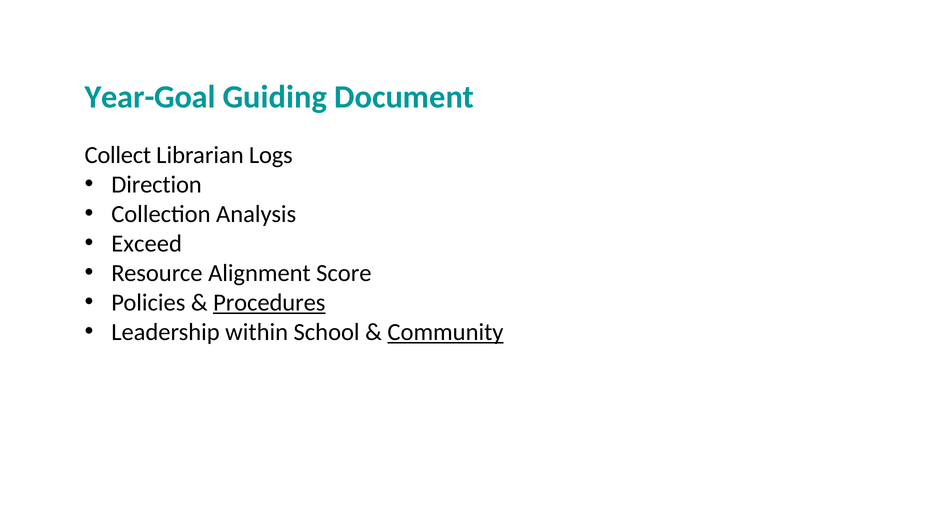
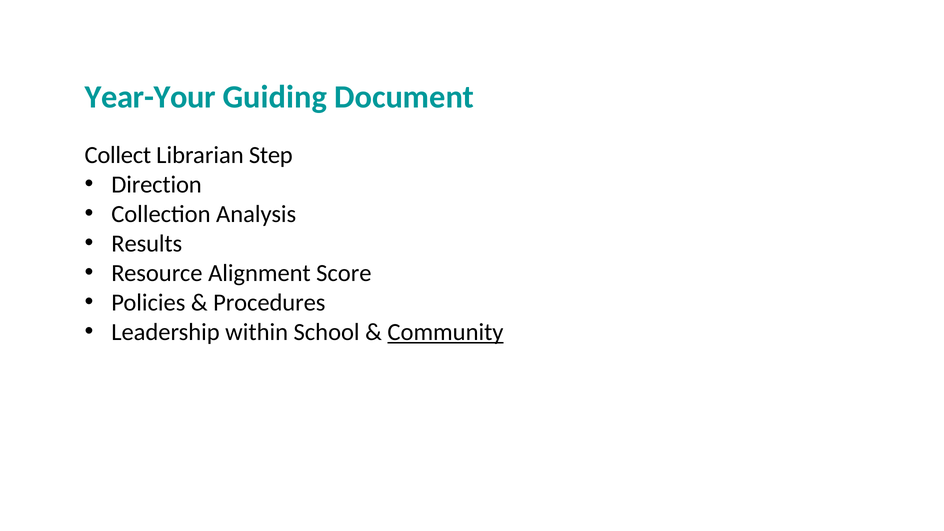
Year-Goal: Year-Goal -> Year-Your
Logs: Logs -> Step
Exceed: Exceed -> Results
Procedures underline: present -> none
